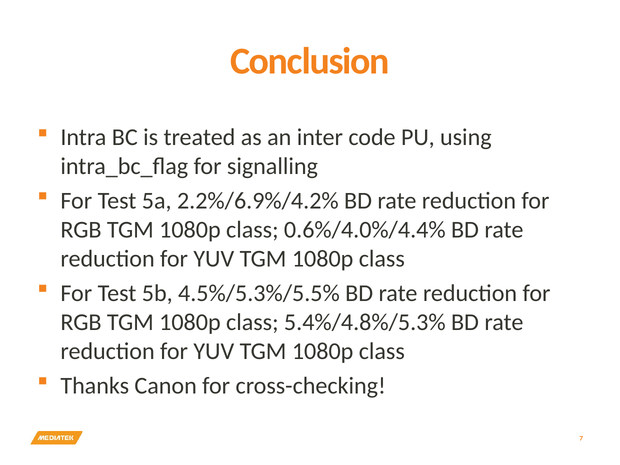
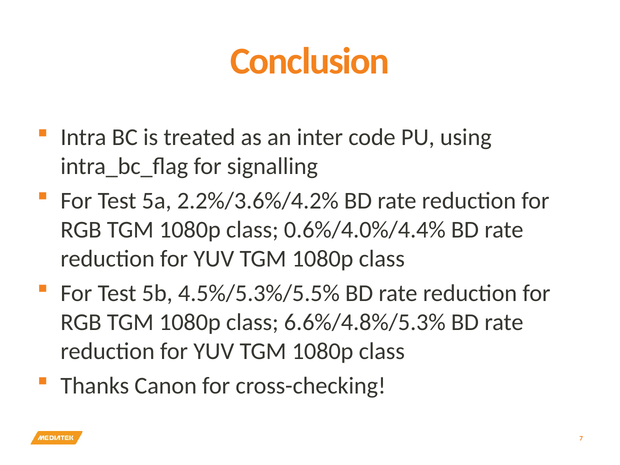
2.2%/6.9%/4.2%: 2.2%/6.9%/4.2% -> 2.2%/3.6%/4.2%
5.4%/4.8%/5.3%: 5.4%/4.8%/5.3% -> 6.6%/4.8%/5.3%
